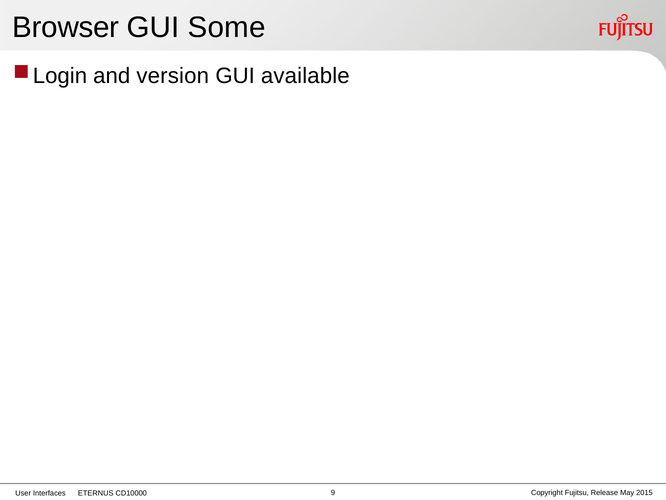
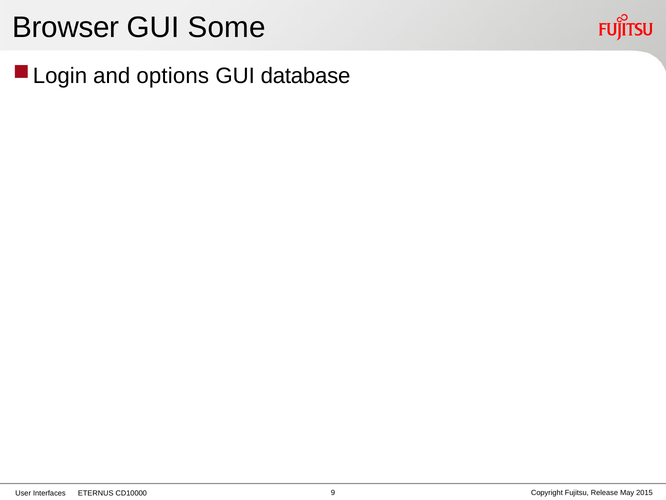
version: version -> options
available: available -> database
